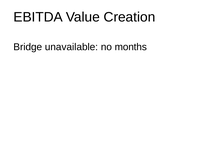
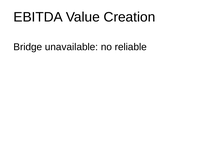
months: months -> reliable
